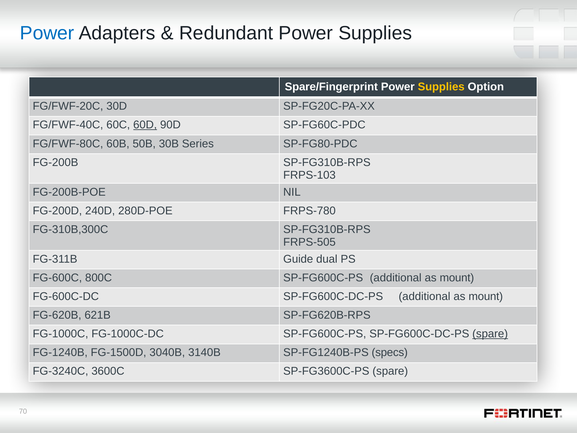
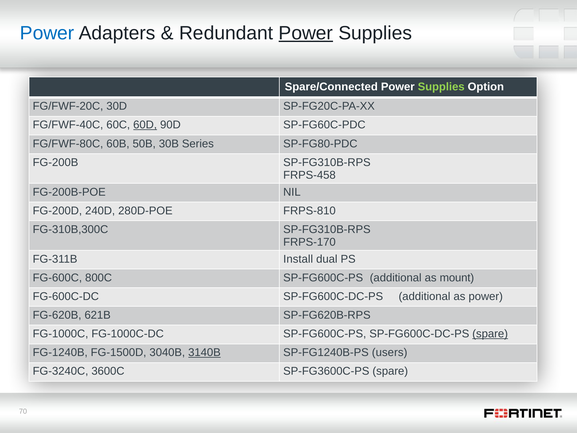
Power at (306, 33) underline: none -> present
Spare/Fingerprint: Spare/Fingerprint -> Spare/Connected
Supplies at (441, 87) colour: yellow -> light green
FRPS-103: FRPS-103 -> FRPS-458
FRPS-780: FRPS-780 -> FRPS-810
FRPS-505: FRPS-505 -> FRPS-170
Guide: Guide -> Install
SP-FG600C-DC-PS additional as mount: mount -> power
3140B underline: none -> present
specs: specs -> users
